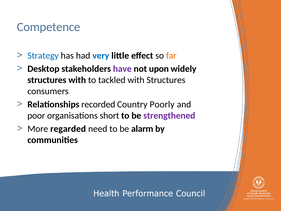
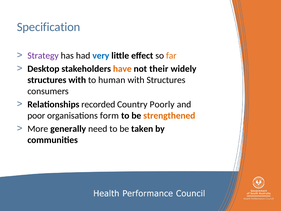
Competence: Competence -> Specification
Strategy colour: blue -> purple
have colour: purple -> orange
upon: upon -> their
tackled: tackled -> human
short: short -> form
strengthened colour: purple -> orange
regarded: regarded -> generally
alarm: alarm -> taken
